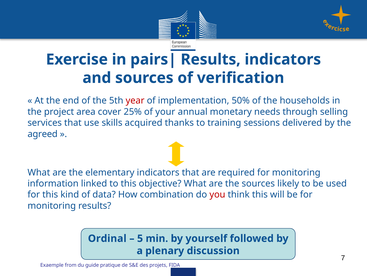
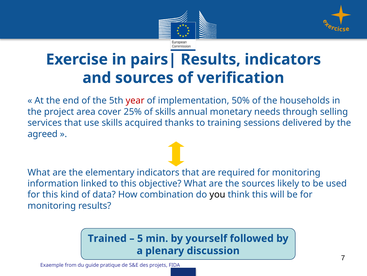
of your: your -> skills
you colour: red -> black
Ordinal: Ordinal -> Trained
